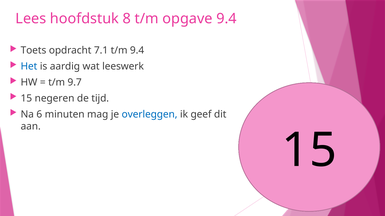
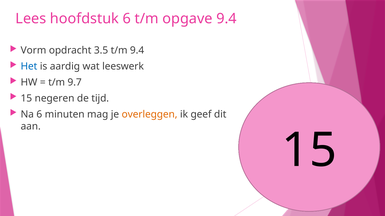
hoofdstuk 8: 8 -> 6
Toets: Toets -> Vorm
7.1: 7.1 -> 3.5
overleggen colour: blue -> orange
